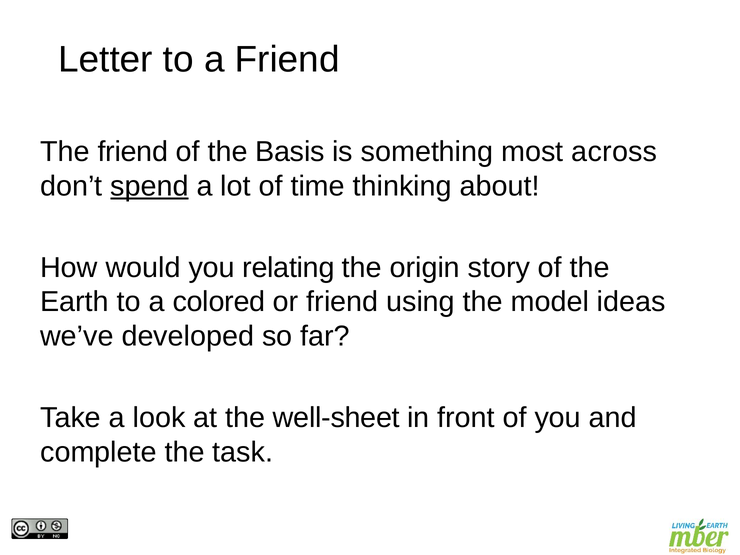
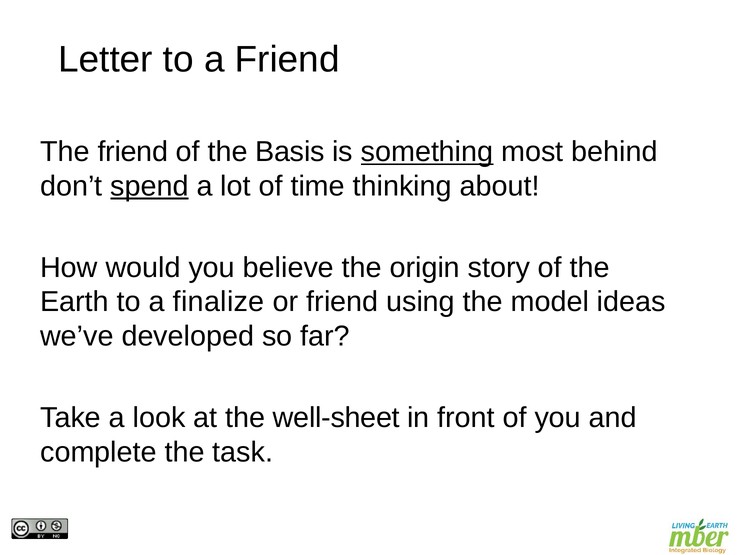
something underline: none -> present
across: across -> behind
relating: relating -> believe
colored: colored -> finalize
